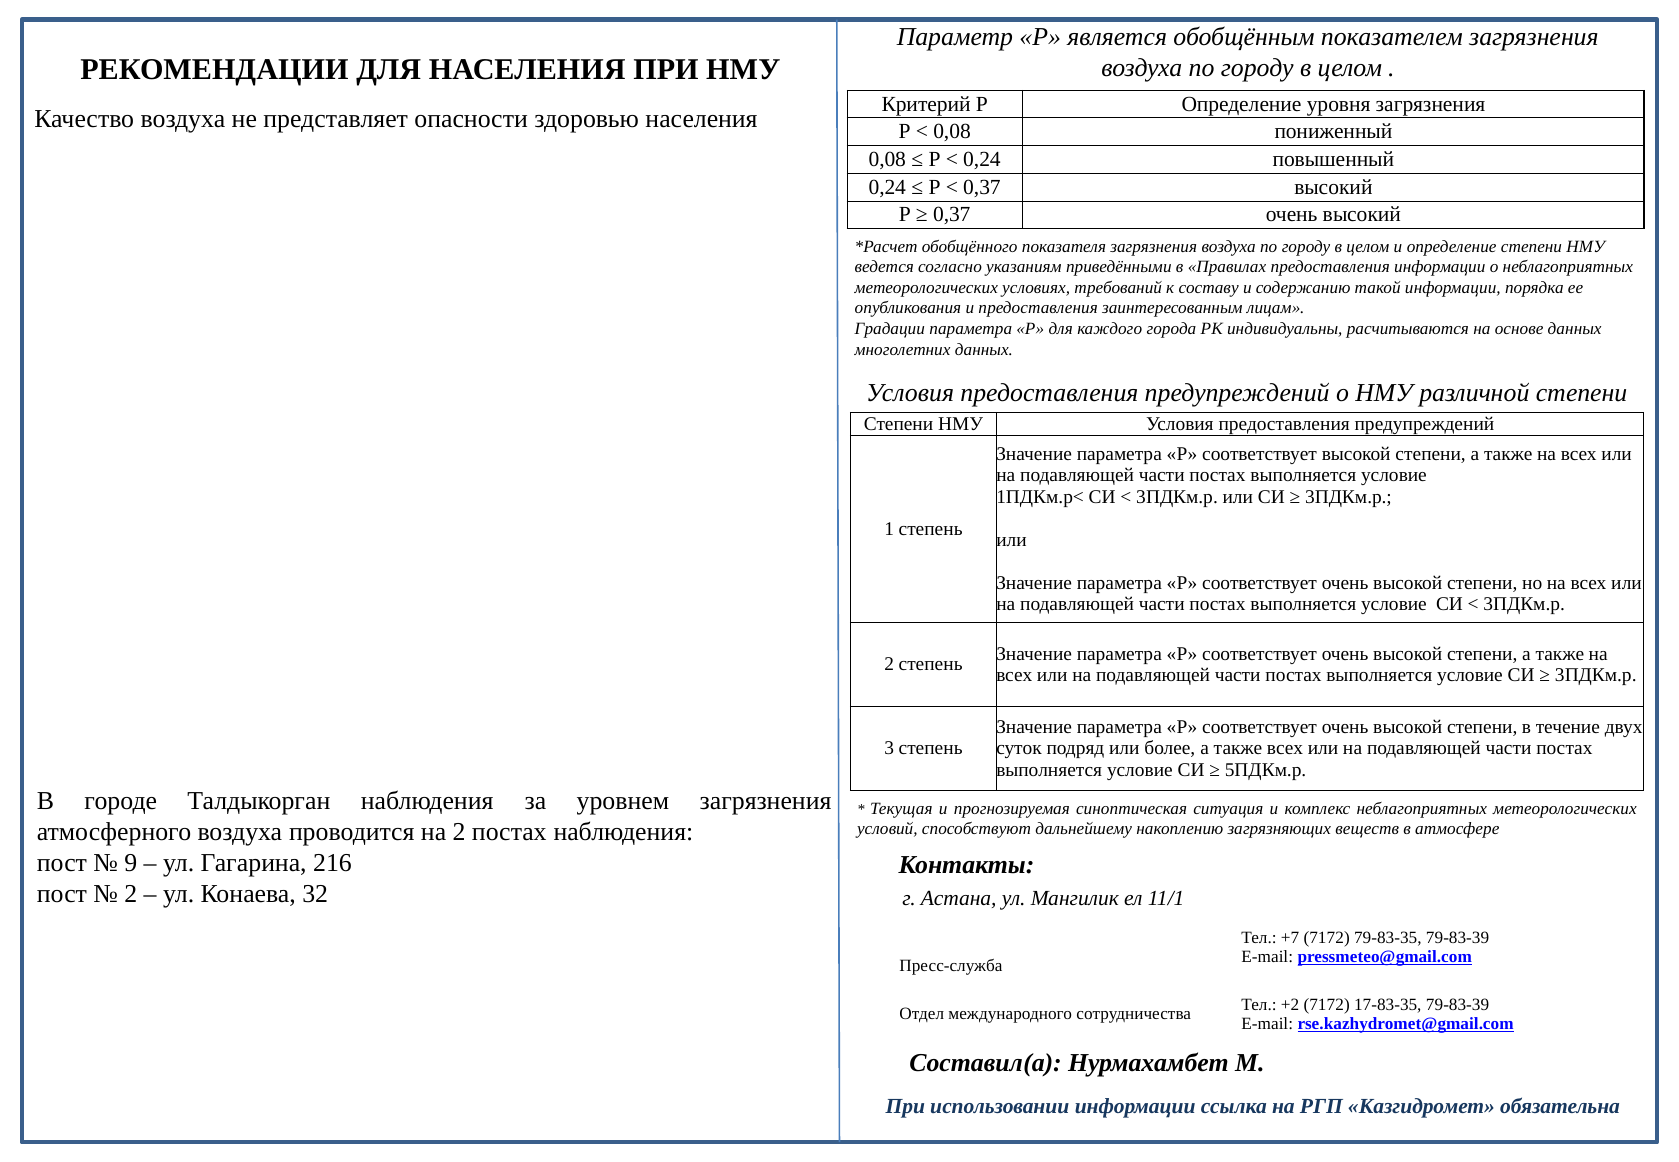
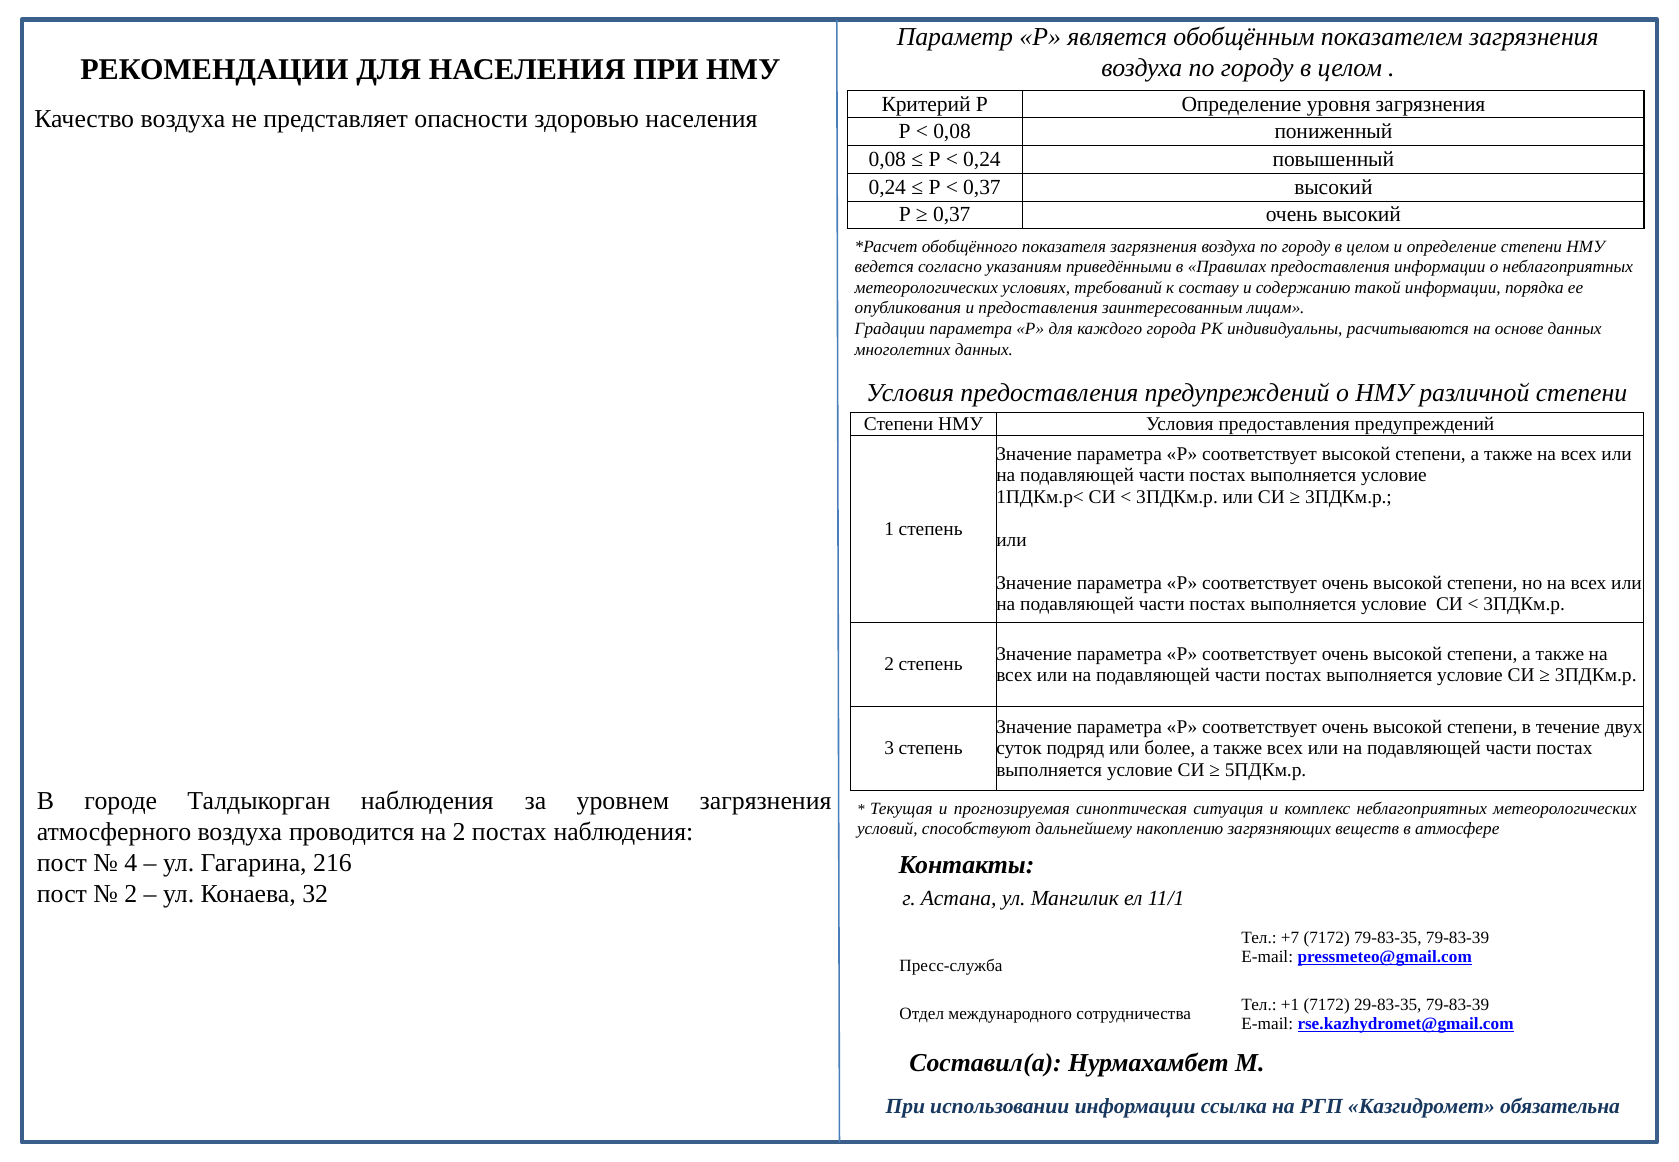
9: 9 -> 4
+2: +2 -> +1
17-83-35: 17-83-35 -> 29-83-35
